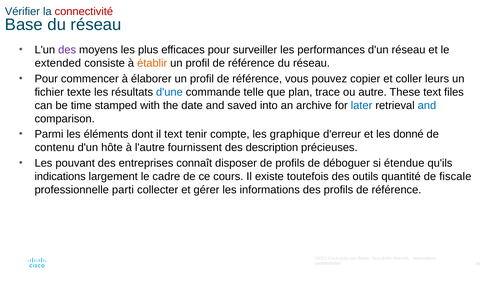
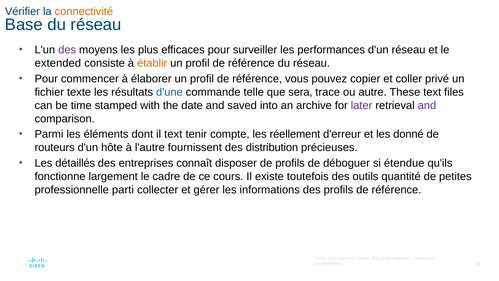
connectivité colour: red -> orange
leurs: leurs -> privé
plan: plan -> sera
later colour: blue -> purple
and at (427, 105) colour: blue -> purple
graphique: graphique -> réellement
contenu: contenu -> routeurs
description: description -> distribution
pouvant: pouvant -> détaillés
indications: indications -> fonctionne
fiscale: fiscale -> petites
